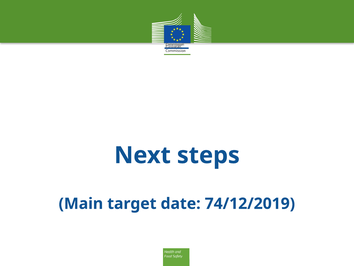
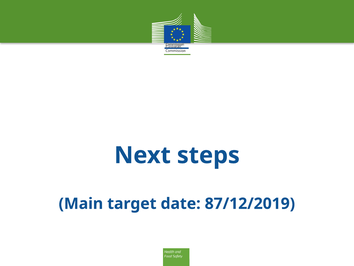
74/12/2019: 74/12/2019 -> 87/12/2019
